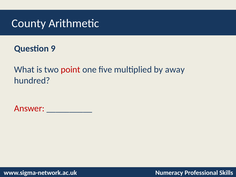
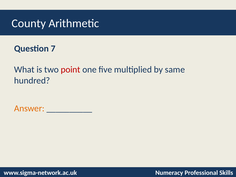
9: 9 -> 7
away: away -> same
Answer colour: red -> orange
